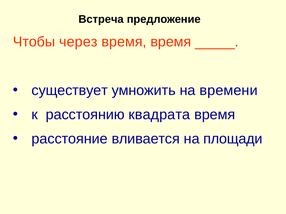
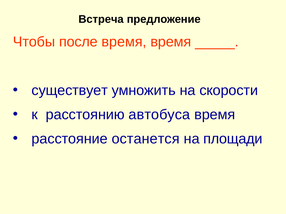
через: через -> после
времени: времени -> скорости
квадрата: квадрата -> автобуса
вливается: вливается -> останется
